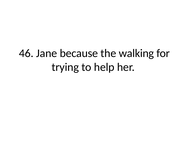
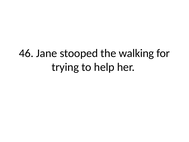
because: because -> stooped
